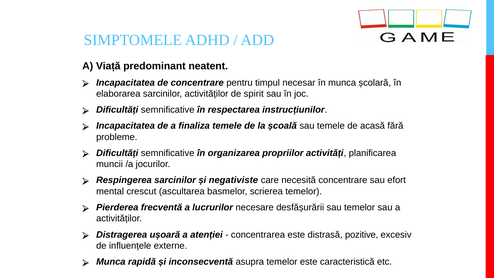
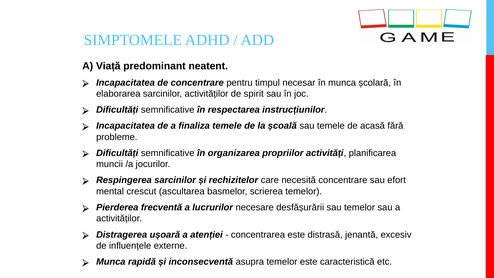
negativiste: negativiste -> rechizitelor
pozitive: pozitive -> jenantă
